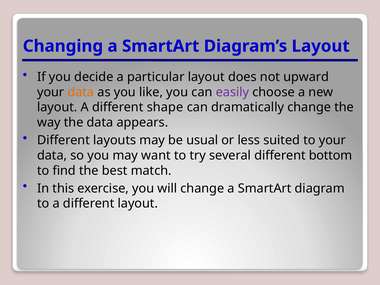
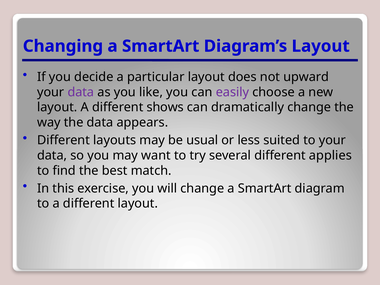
data at (81, 92) colour: orange -> purple
shape: shape -> shows
bottom: bottom -> applies
